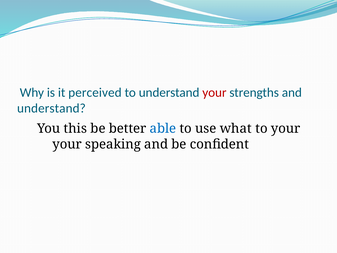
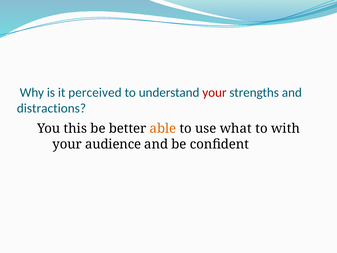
understand at (51, 108): understand -> distractions
able colour: blue -> orange
to your: your -> with
speaking: speaking -> audience
